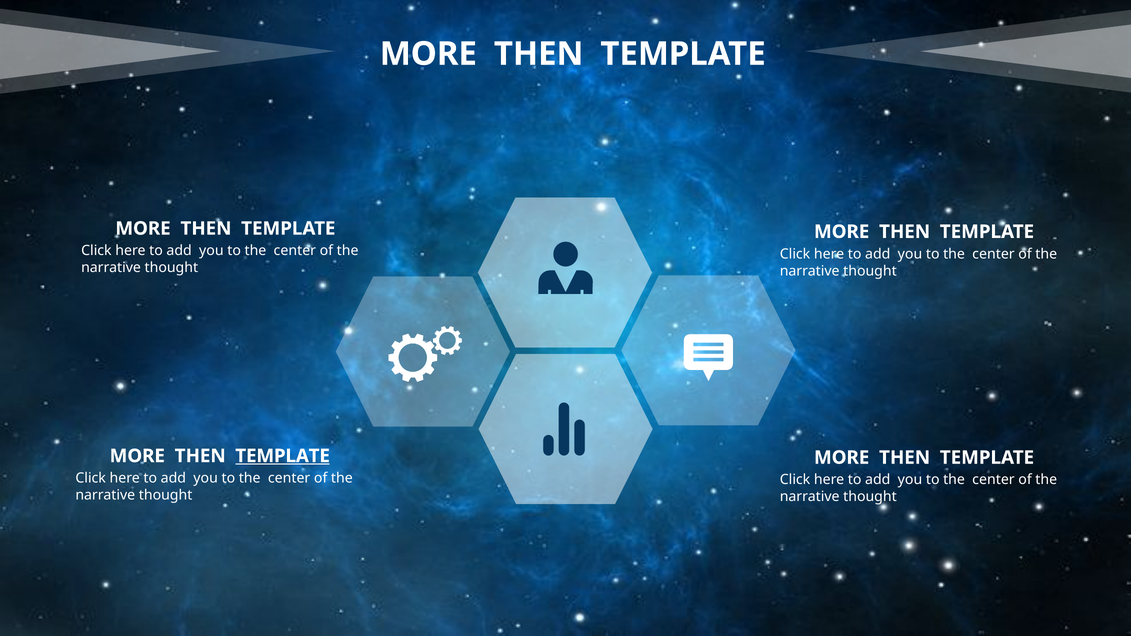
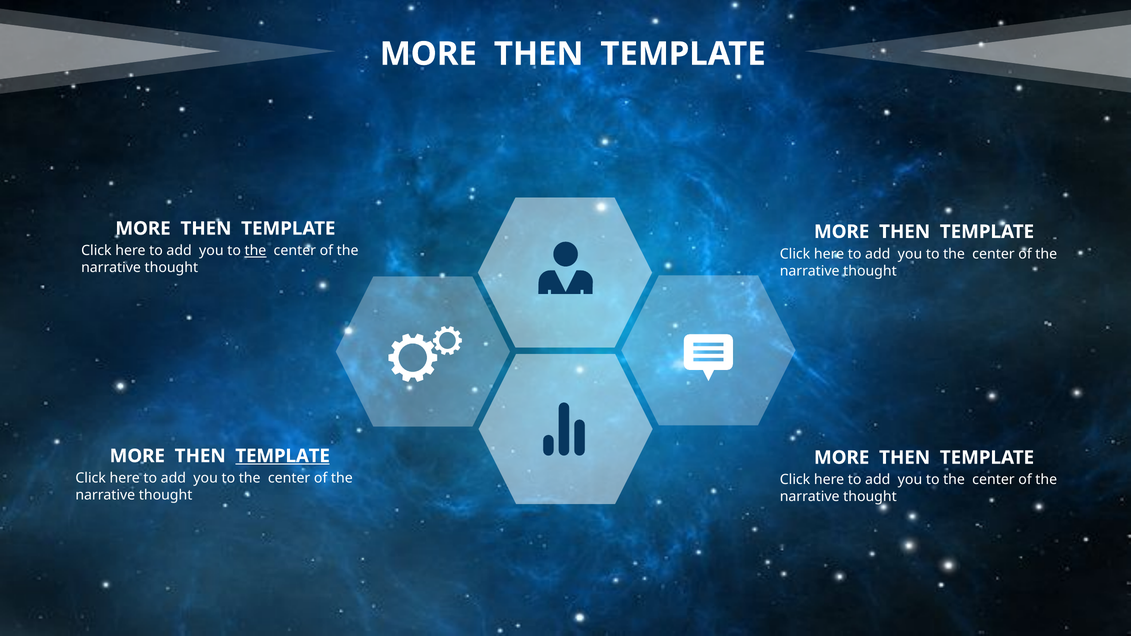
the at (255, 251) underline: none -> present
